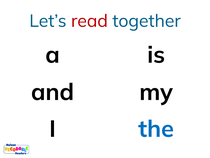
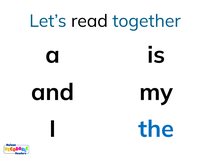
read colour: red -> black
